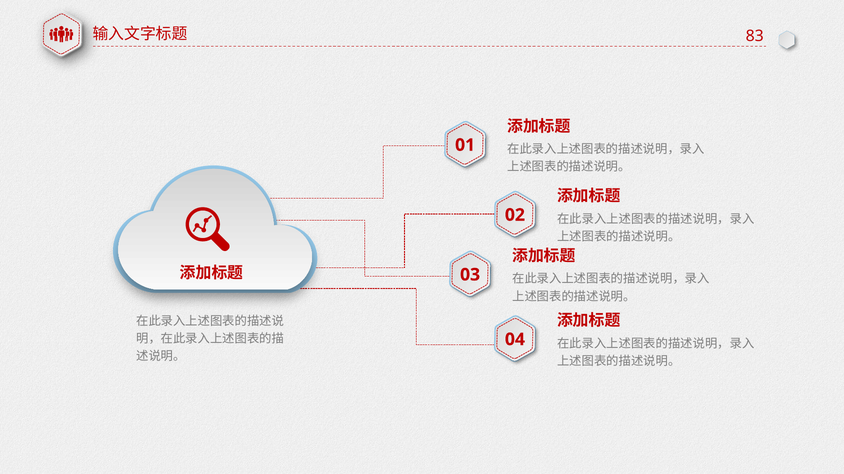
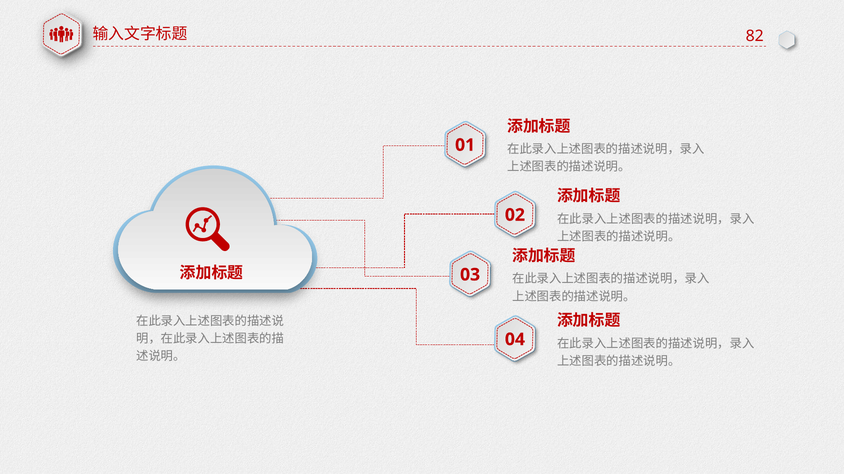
83: 83 -> 82
